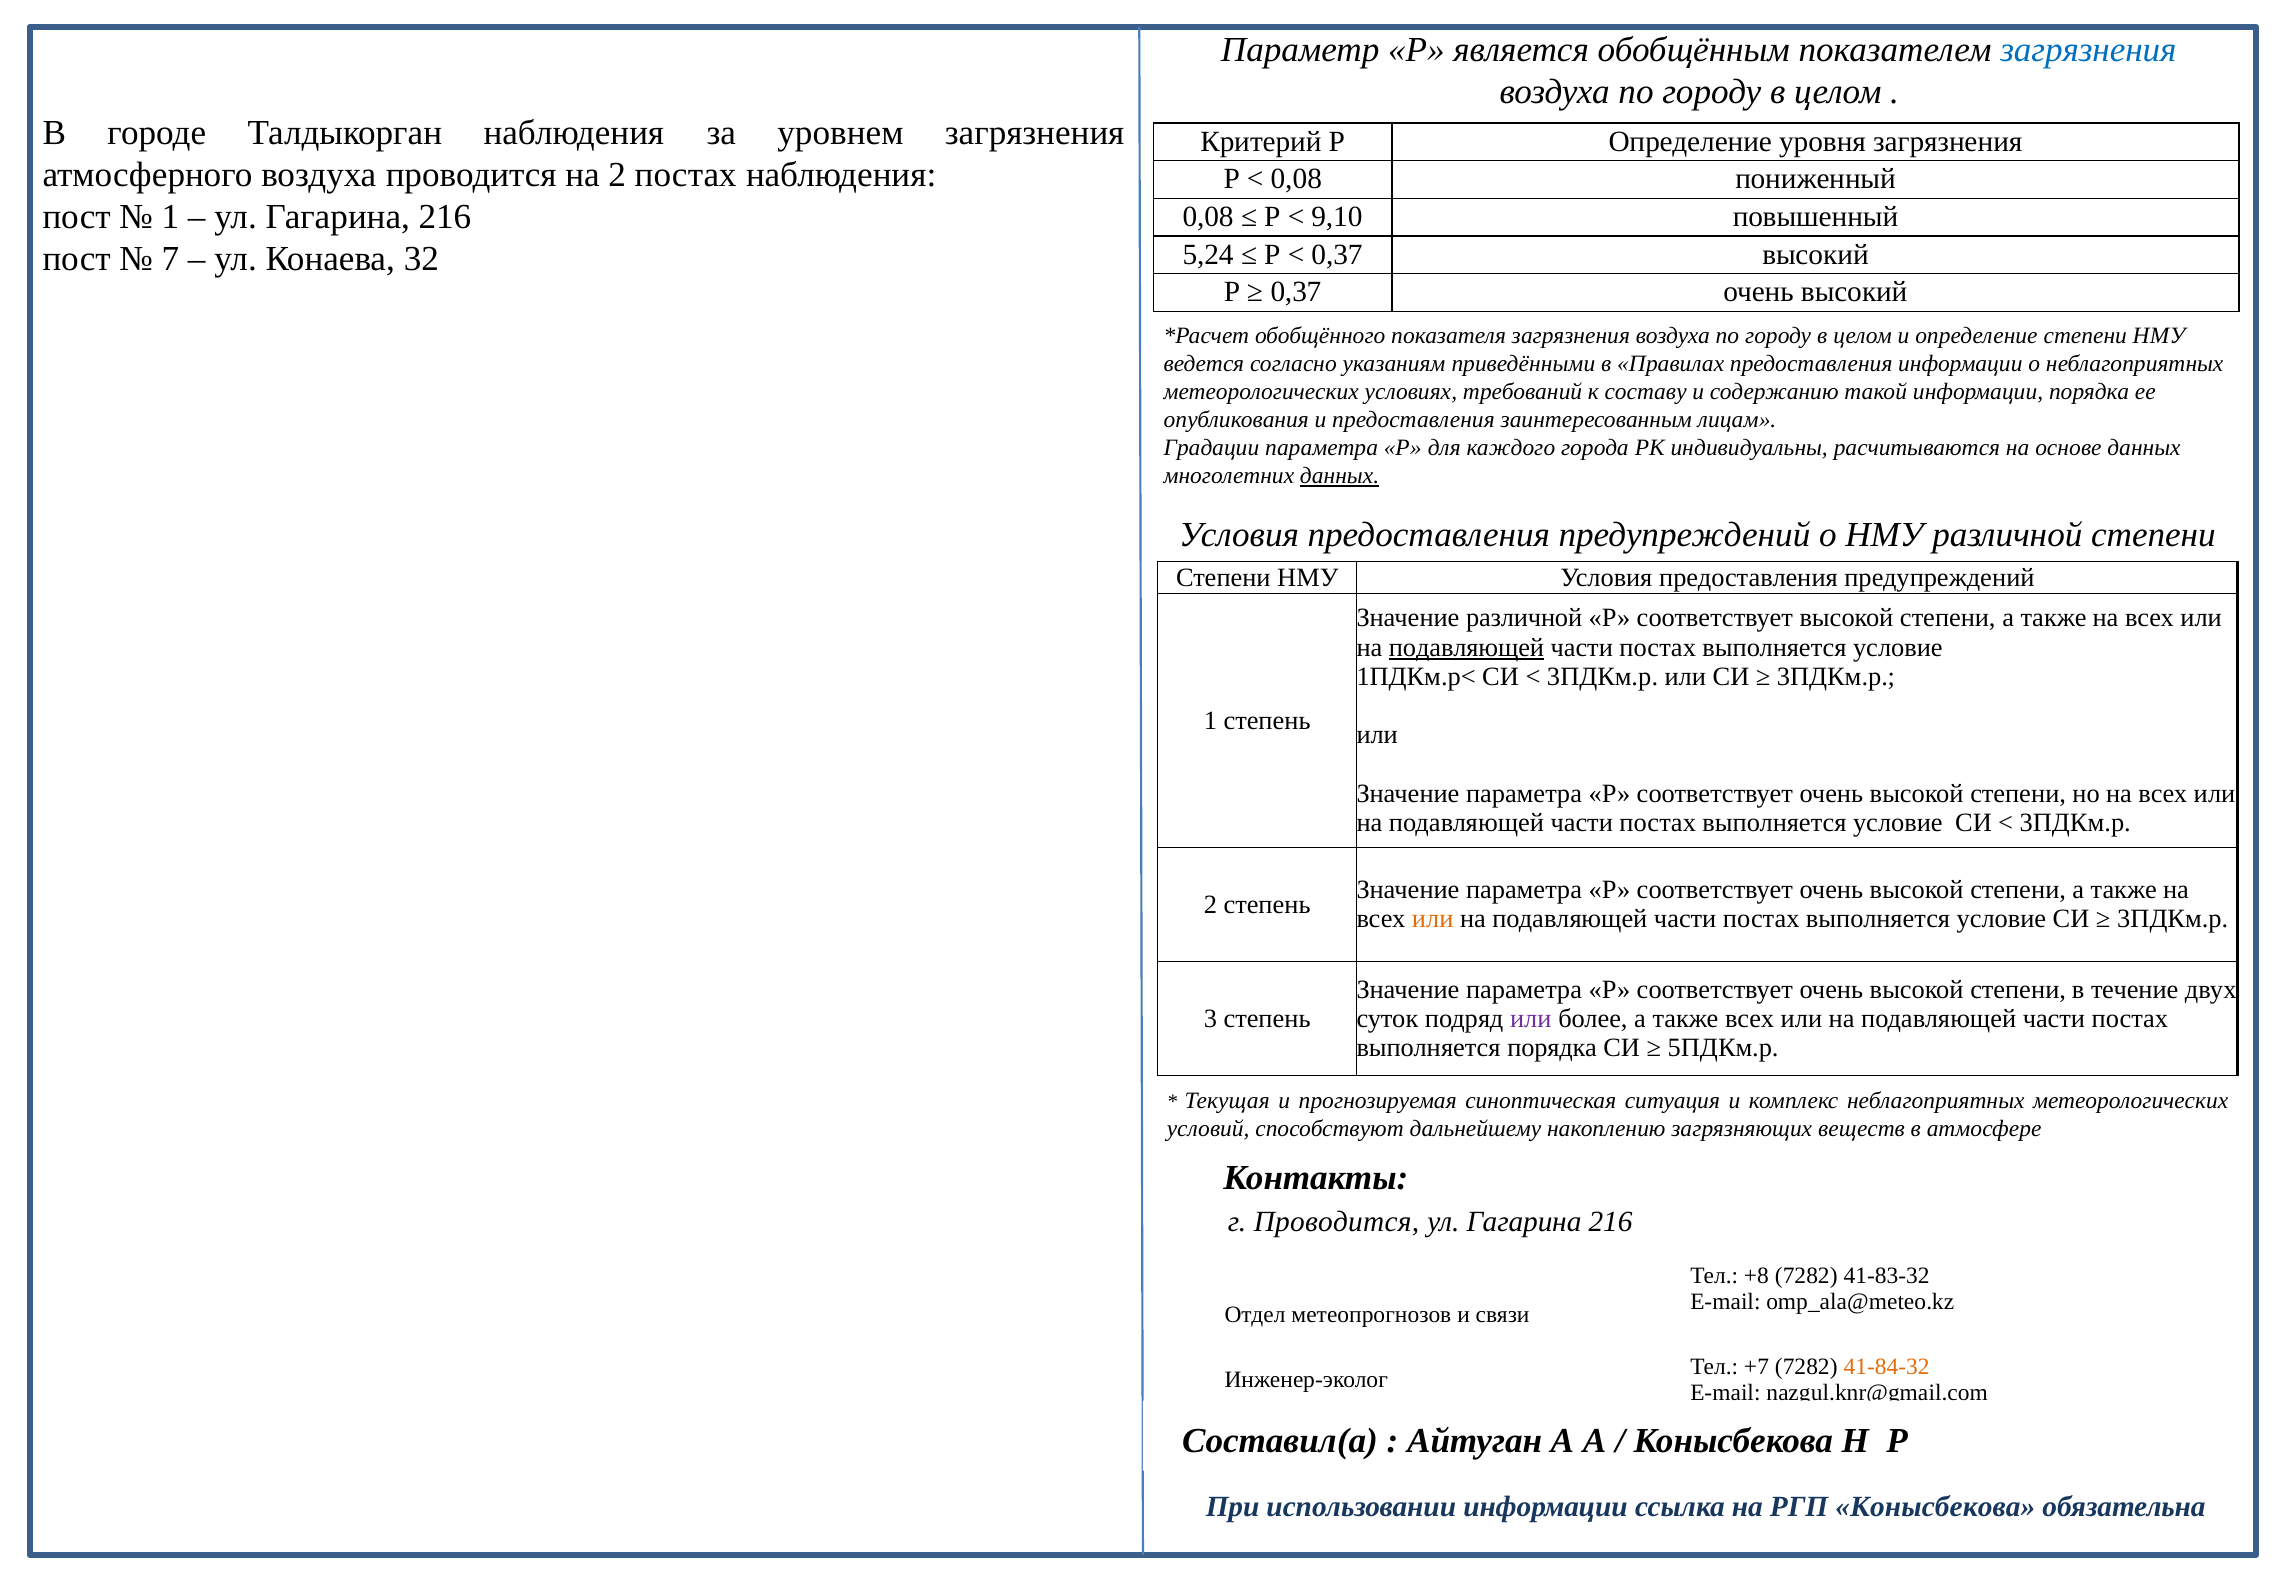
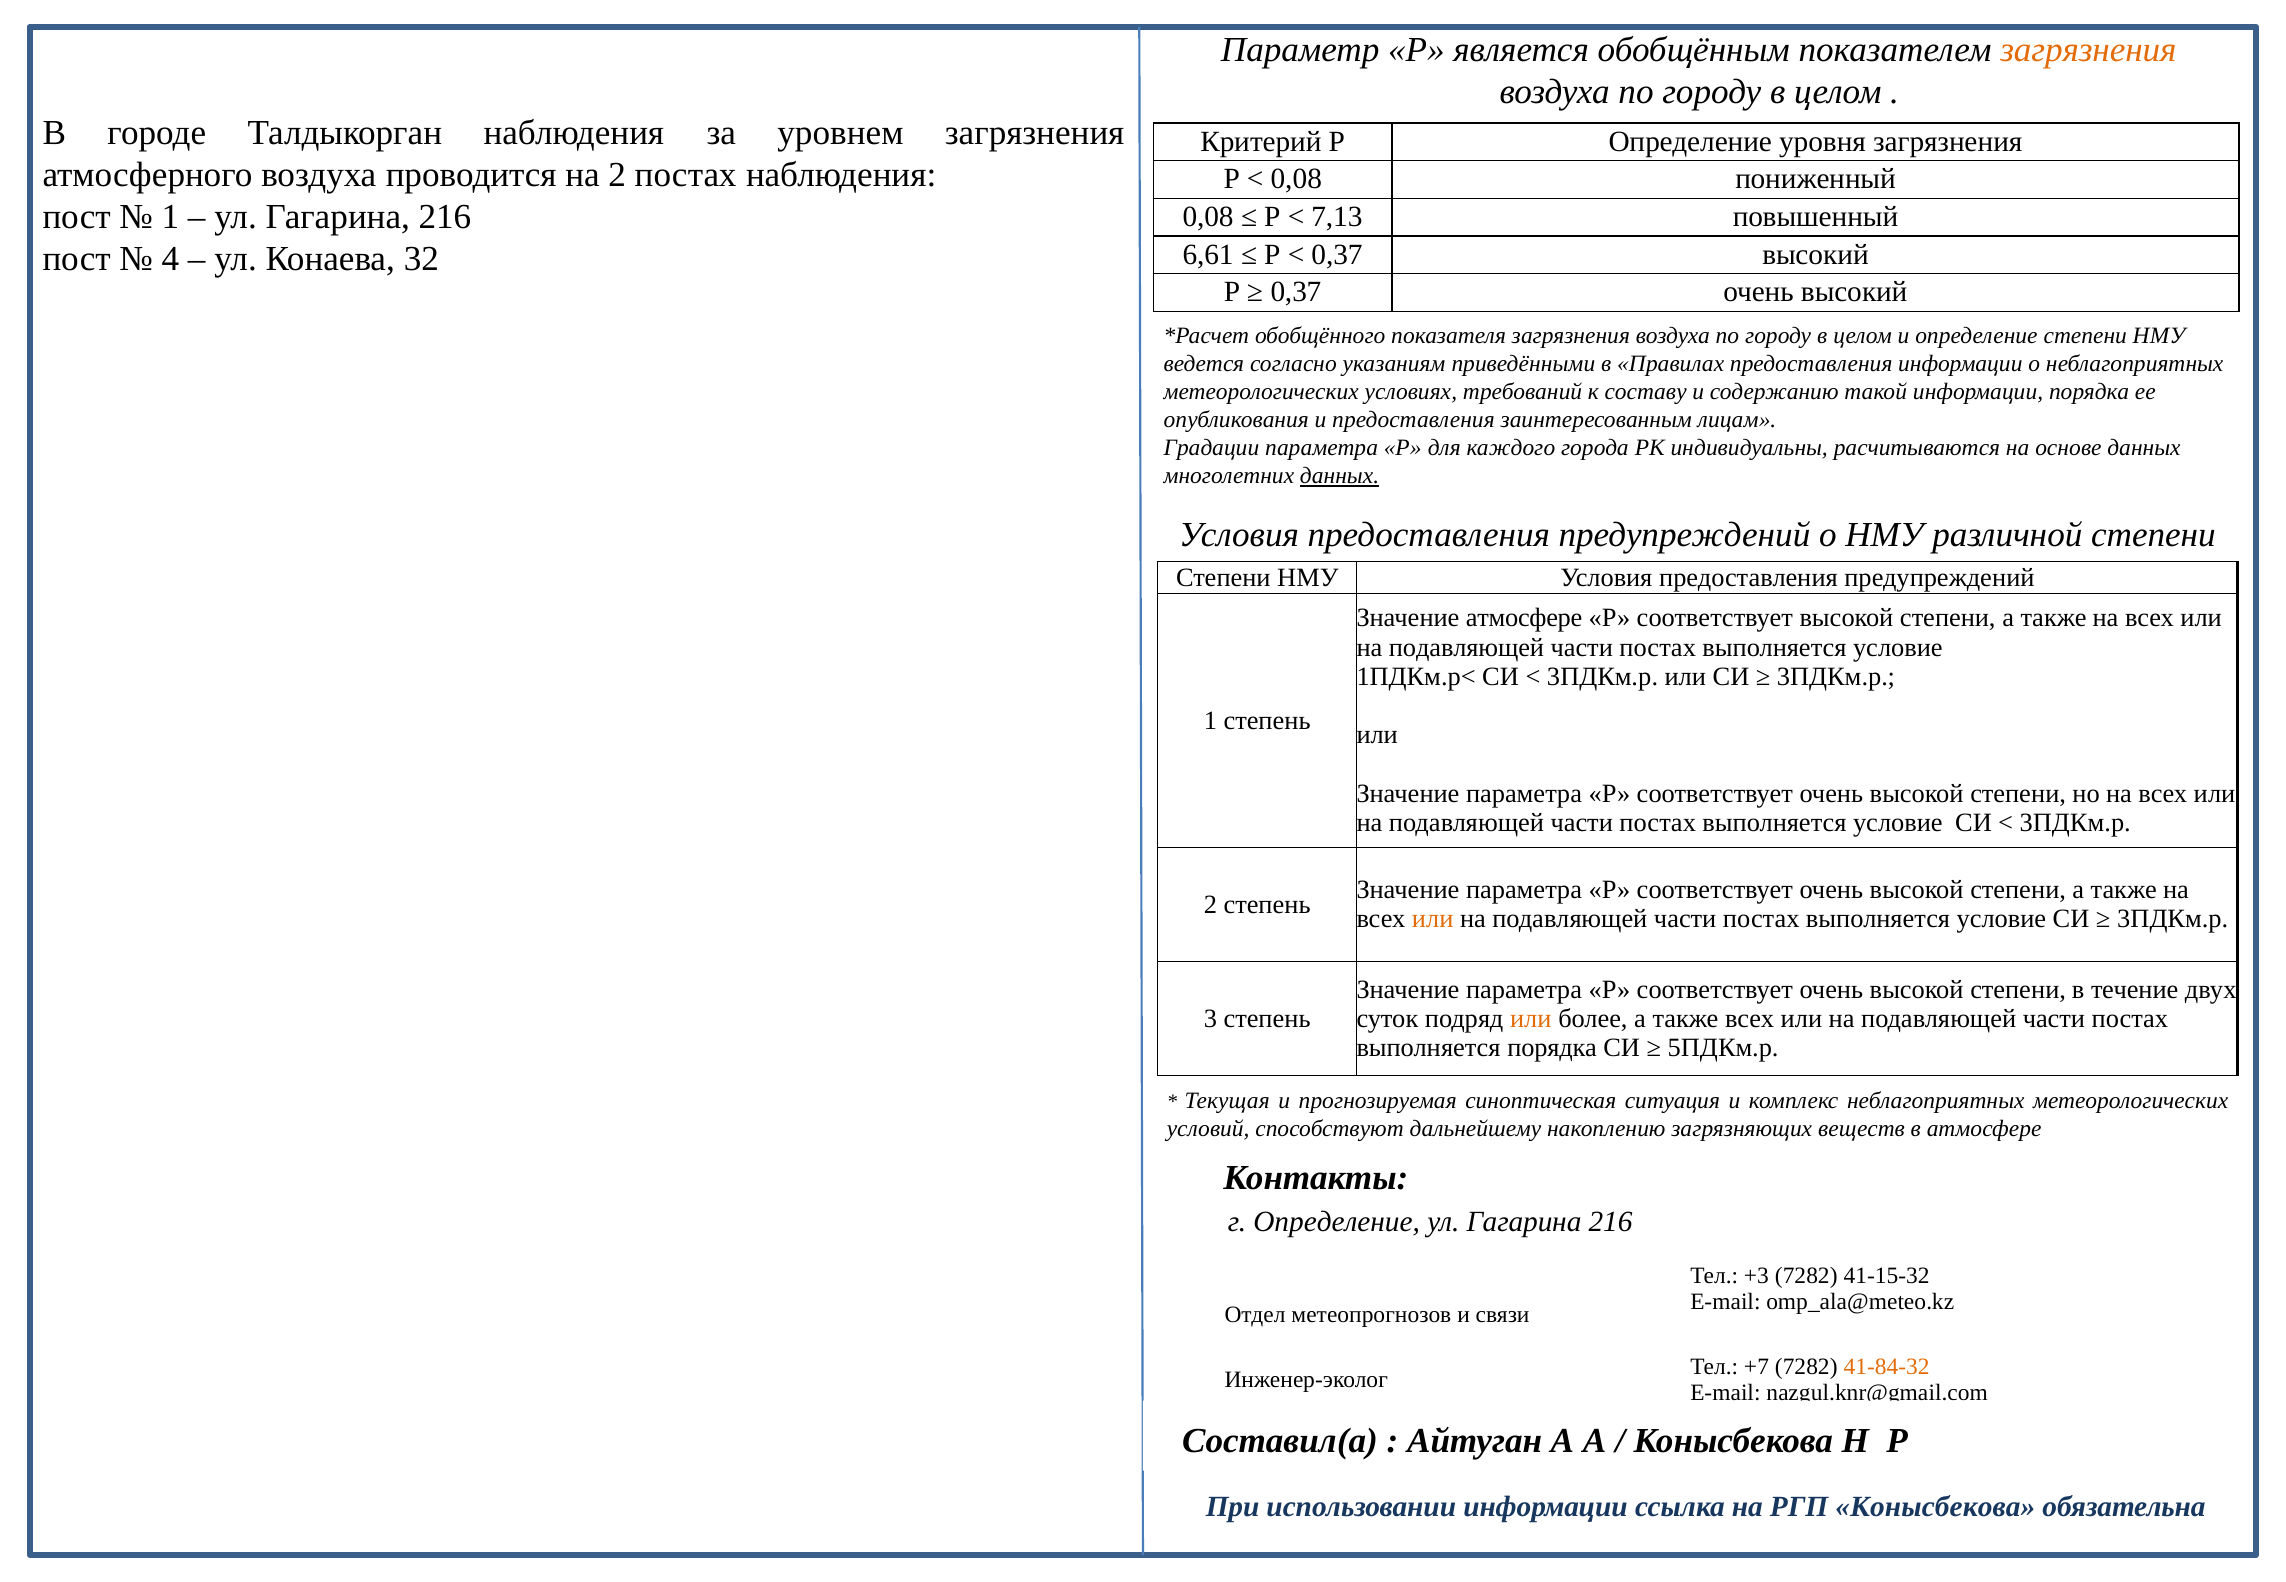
загрязнения at (2088, 50) colour: blue -> orange
9,10: 9,10 -> 7,13
5,24: 5,24 -> 6,61
7: 7 -> 4
Значение различной: различной -> атмосфере
подавляющей at (1467, 648) underline: present -> none
или at (1531, 1019) colour: purple -> orange
г Проводится: Проводится -> Определение
+8: +8 -> +3
41-83-32: 41-83-32 -> 41-15-32
